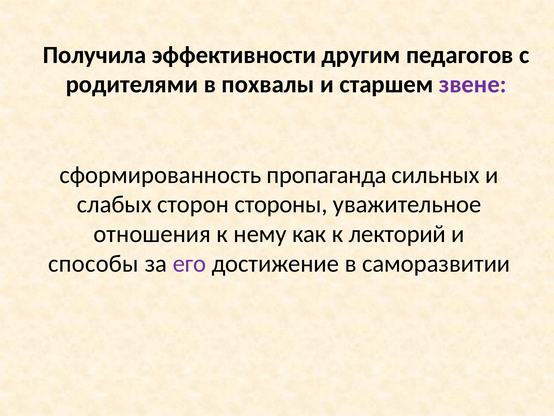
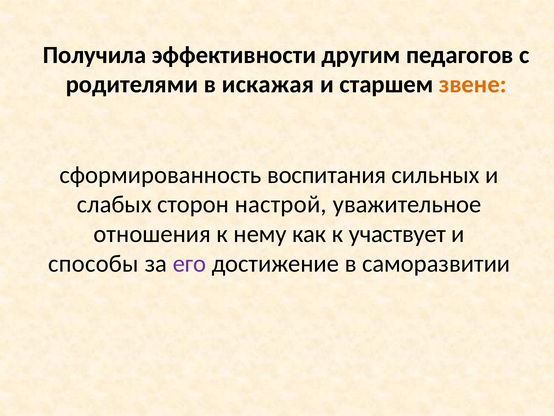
похвалы: похвалы -> искажая
звене colour: purple -> orange
пропаганда: пропаганда -> воспитания
стороны: стороны -> настрой
лекторий: лекторий -> участвует
